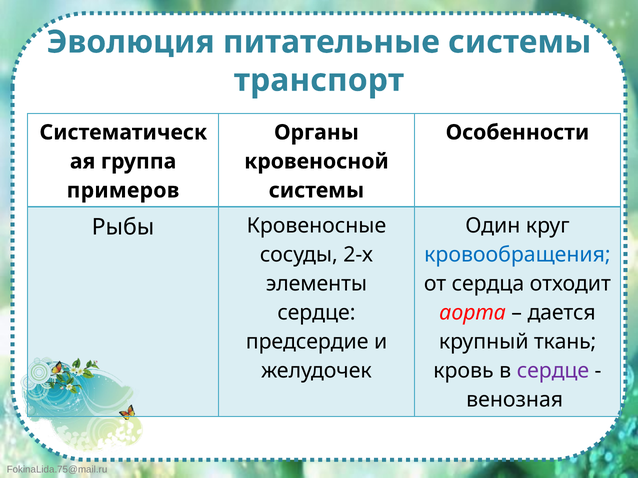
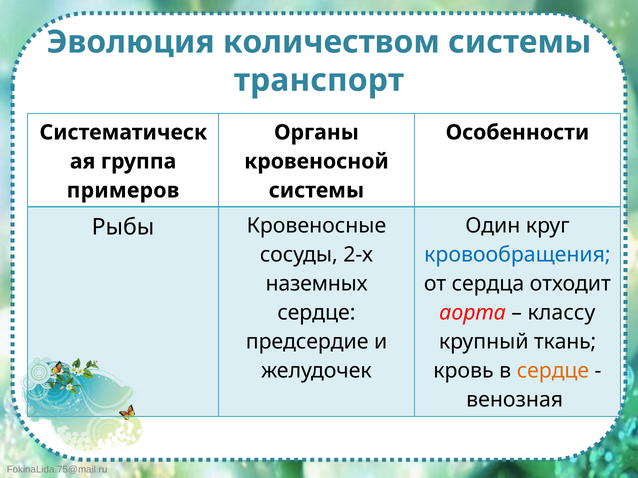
питательные: питательные -> количеством
элементы: элементы -> наземных
дается: дается -> классу
сердце at (553, 371) colour: purple -> orange
